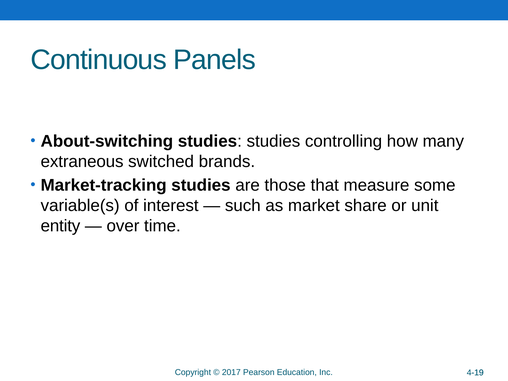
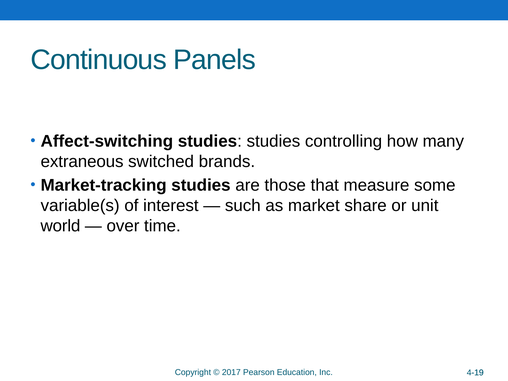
About-switching: About-switching -> Affect-switching
entity: entity -> world
